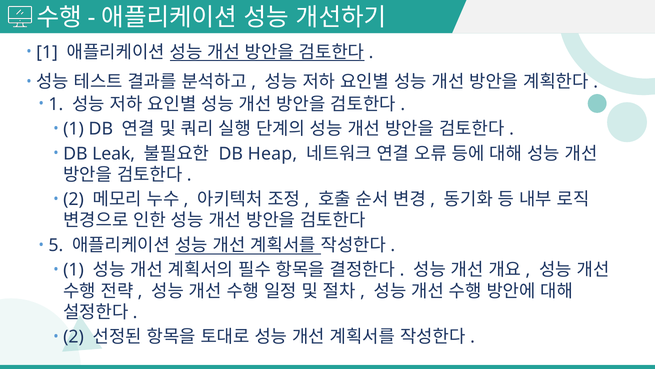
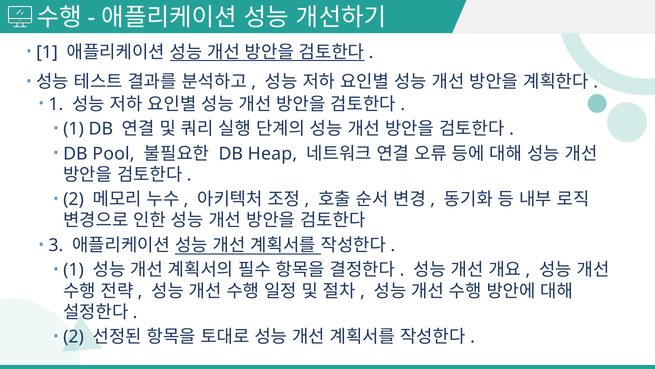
Leak: Leak -> Pool
5: 5 -> 3
